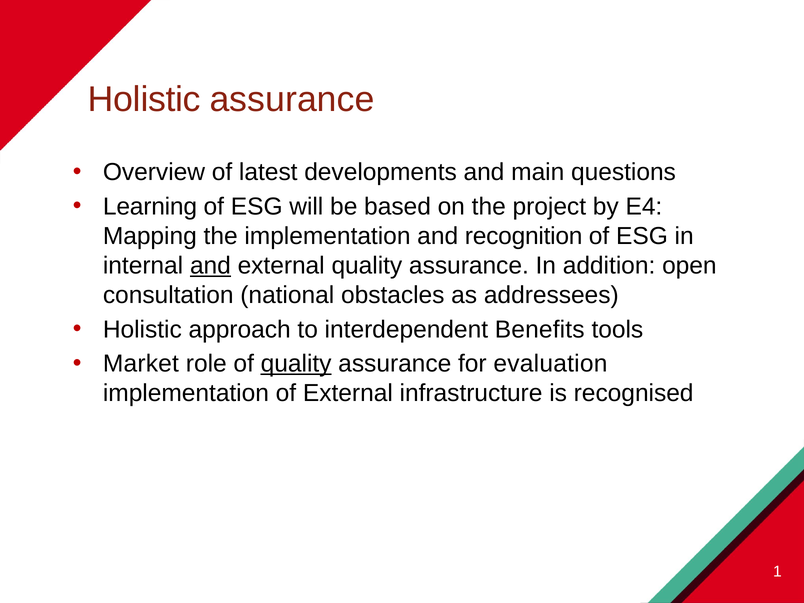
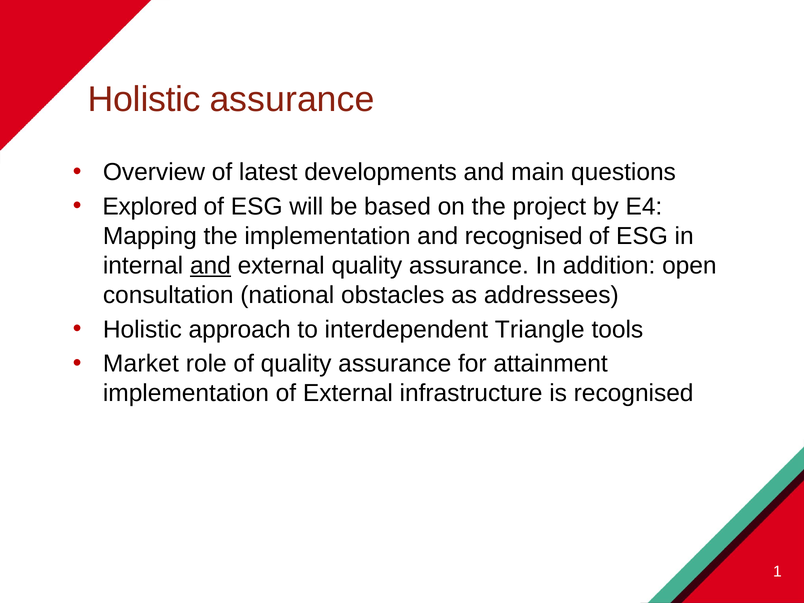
Learning: Learning -> Explored
and recognition: recognition -> recognised
Benefits: Benefits -> Triangle
quality at (296, 364) underline: present -> none
evaluation: evaluation -> attainment
